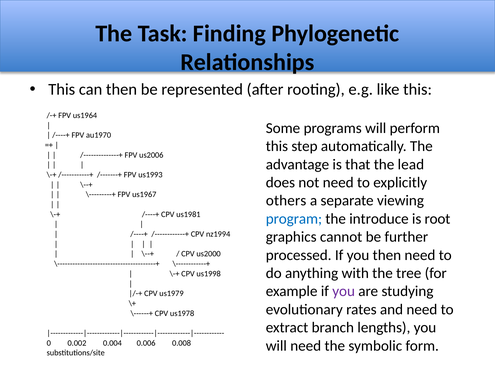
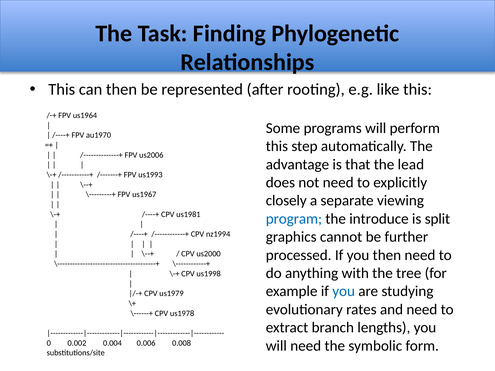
others: others -> closely
root: root -> split
you at (344, 292) colour: purple -> blue
